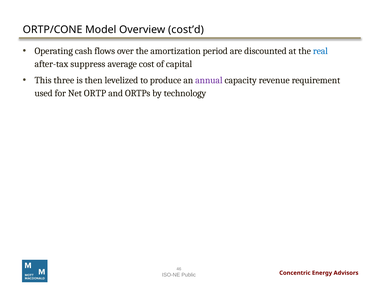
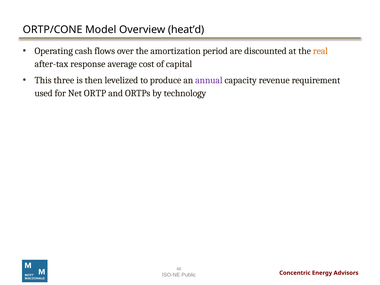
cost’d: cost’d -> heat’d
real colour: blue -> orange
suppress: suppress -> response
